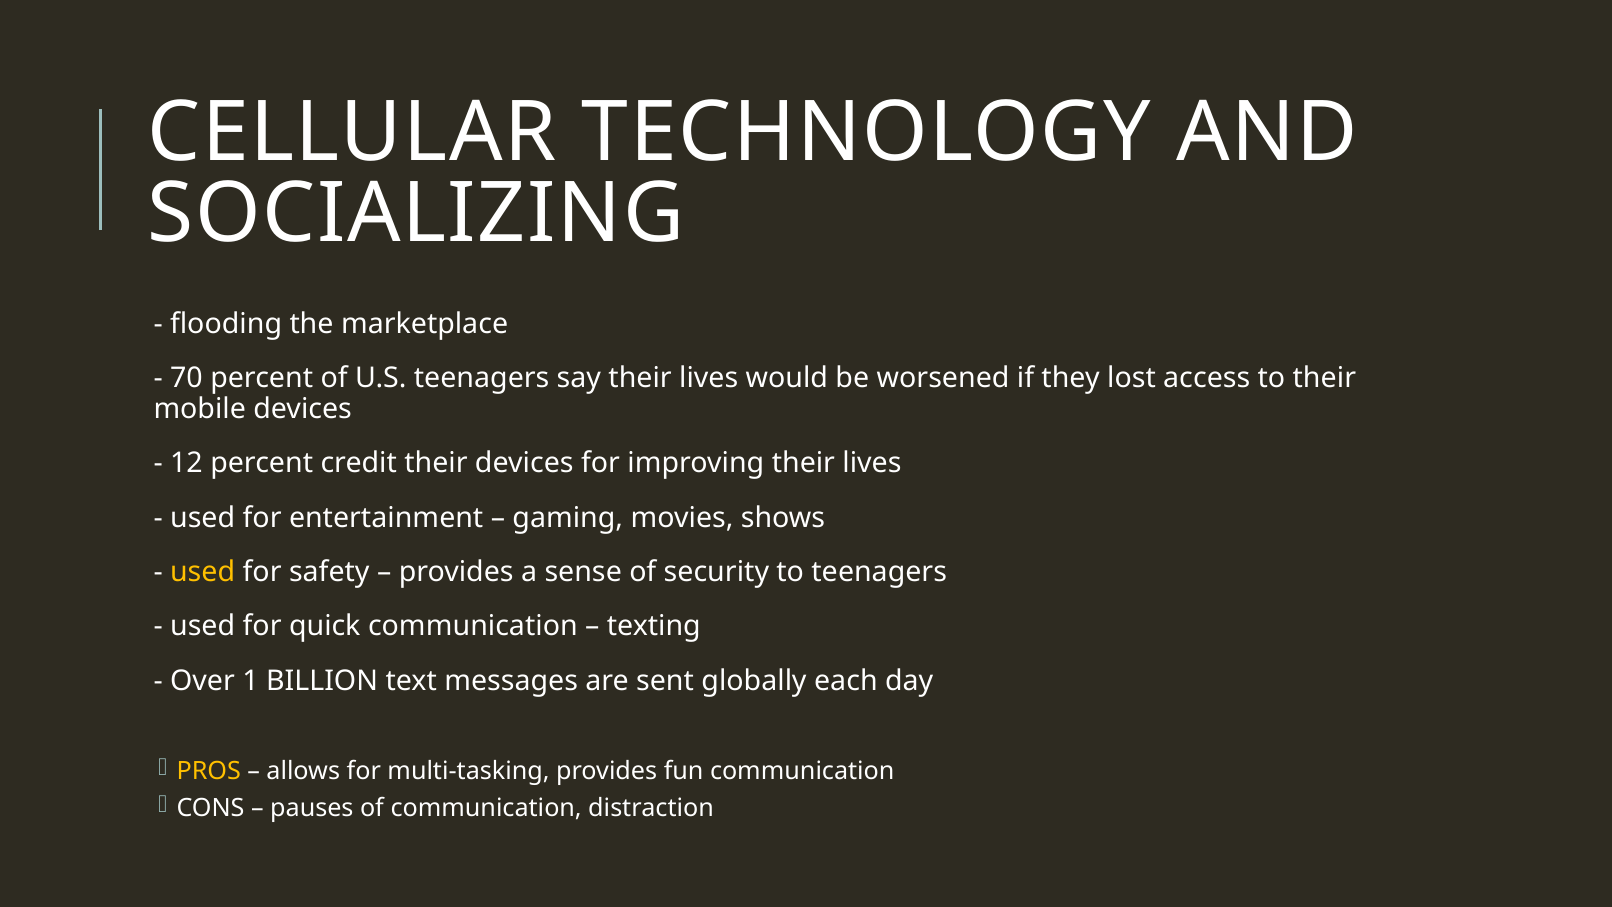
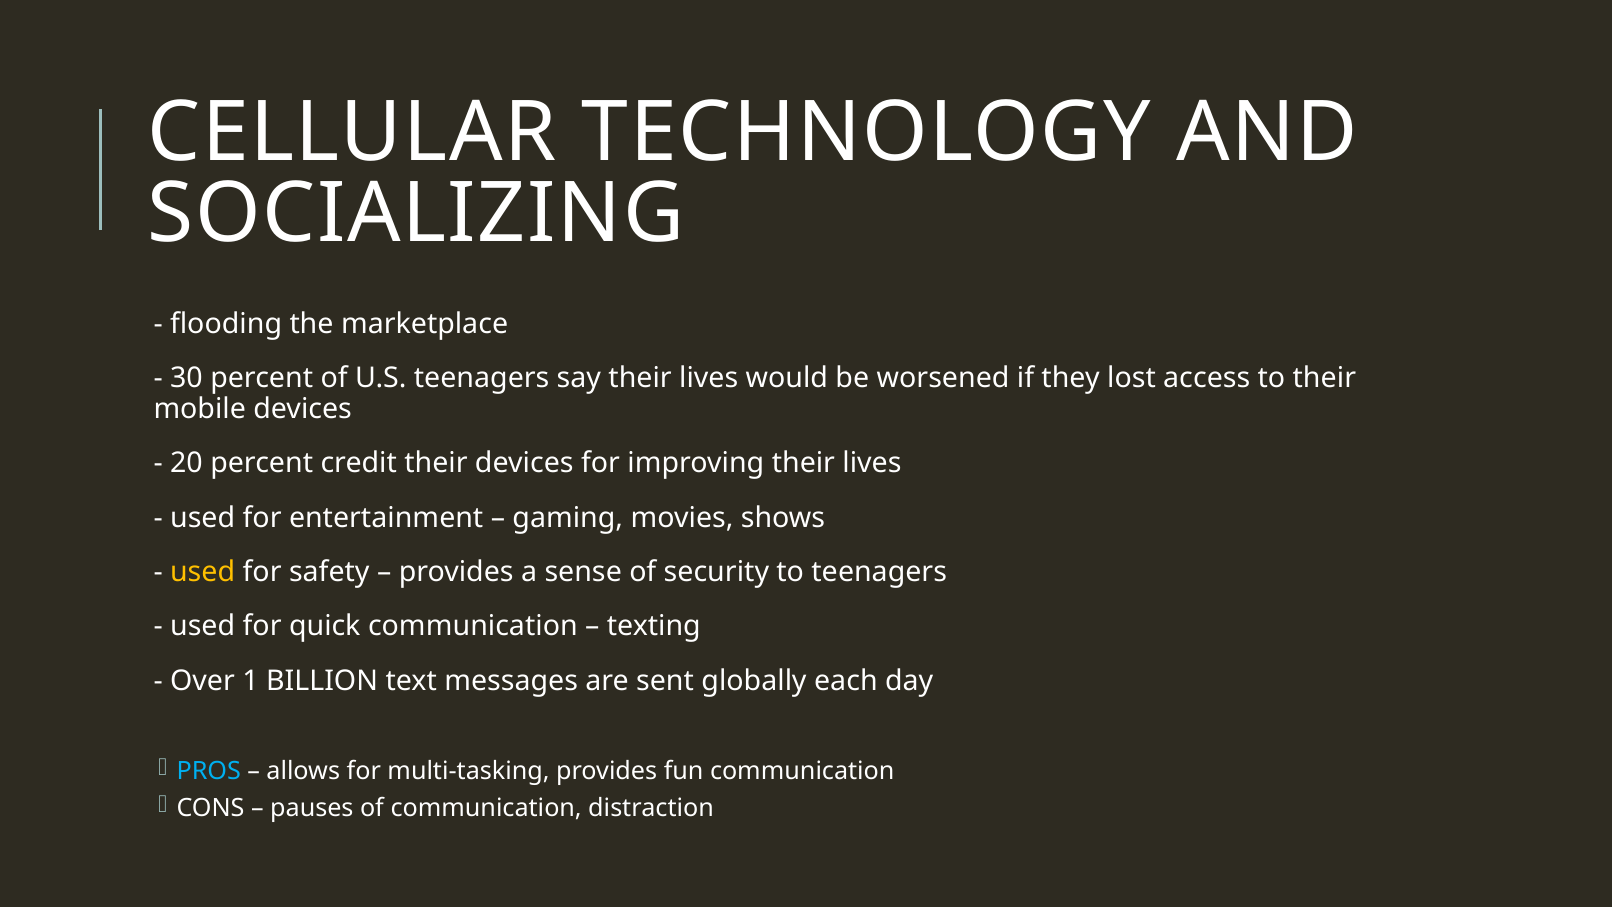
70: 70 -> 30
12: 12 -> 20
PROS colour: yellow -> light blue
